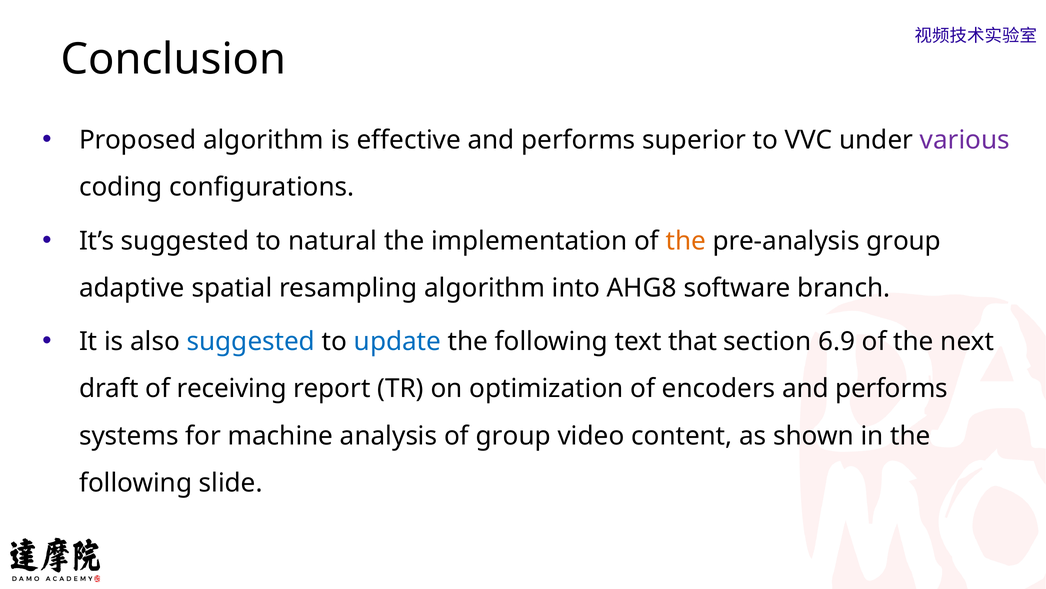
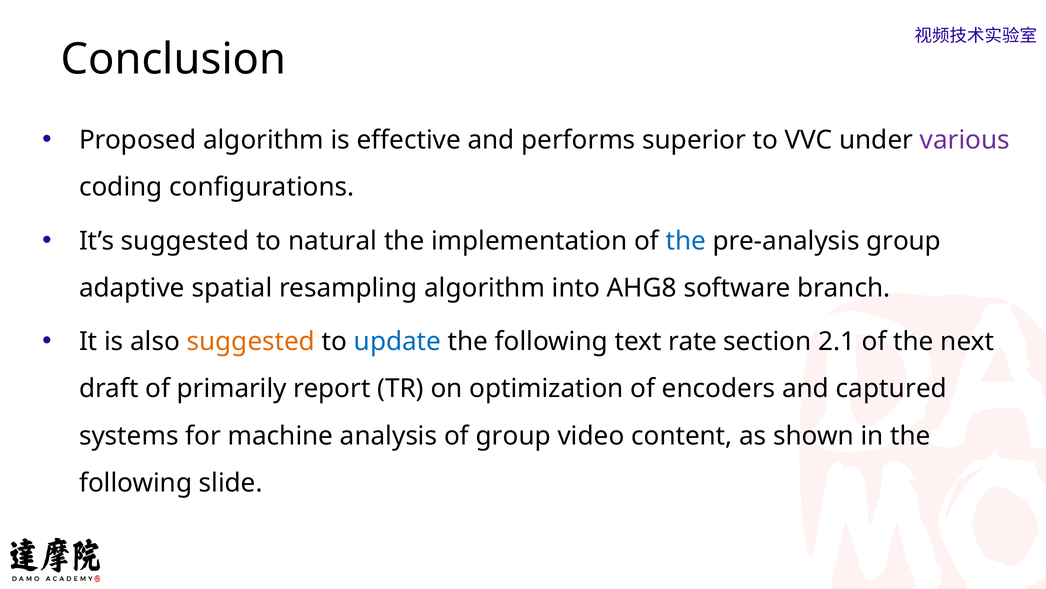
the at (686, 241) colour: orange -> blue
suggested at (251, 341) colour: blue -> orange
that: that -> rate
6.9: 6.9 -> 2.1
receiving: receiving -> primarily
encoders and performs: performs -> captured
